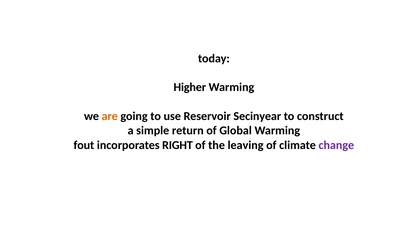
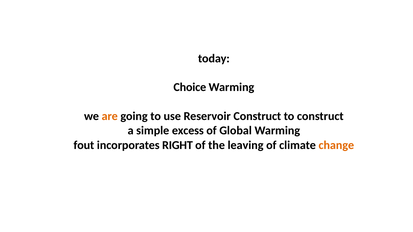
Higher: Higher -> Choice
Reservoir Secinyear: Secinyear -> Construct
return: return -> excess
change colour: purple -> orange
